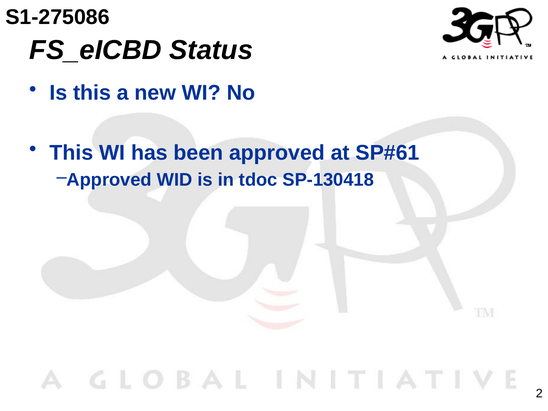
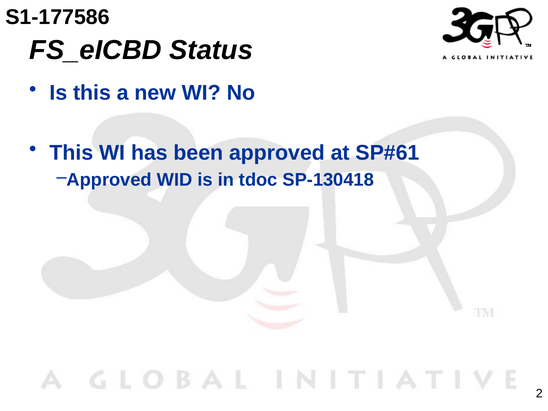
S1-275086: S1-275086 -> S1-177586
